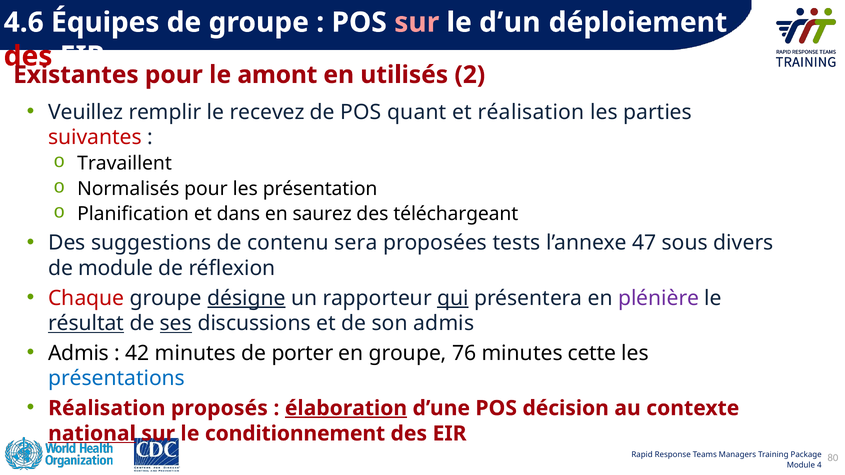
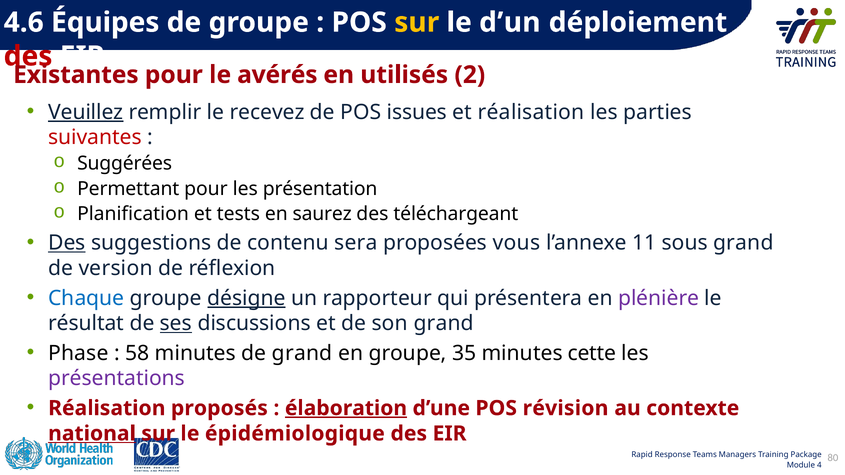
sur at (417, 22) colour: pink -> yellow
amont: amont -> avérés
Veuillez underline: none -> present
quant: quant -> issues
Travaillent: Travaillent -> Suggérées
Normalisés: Normalisés -> Permettant
dans: dans -> tests
Des at (67, 243) underline: none -> present
tests: tests -> vous
47: 47 -> 11
sous divers: divers -> grand
de module: module -> version
Chaque colour: red -> blue
qui underline: present -> none
résultat underline: present -> none
son admis: admis -> grand
Admis at (79, 353): Admis -> Phase
42: 42 -> 58
de porter: porter -> grand
76: 76 -> 35
présentations colour: blue -> purple
décision: décision -> révision
conditionnement: conditionnement -> épidémiologique
